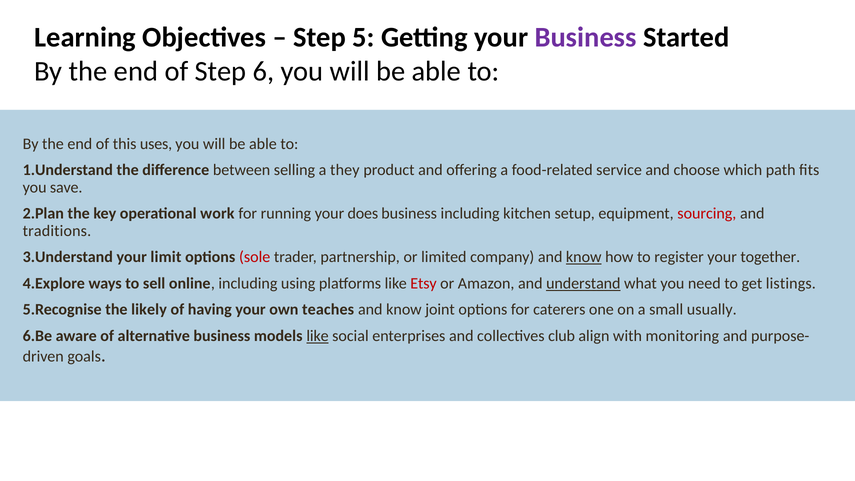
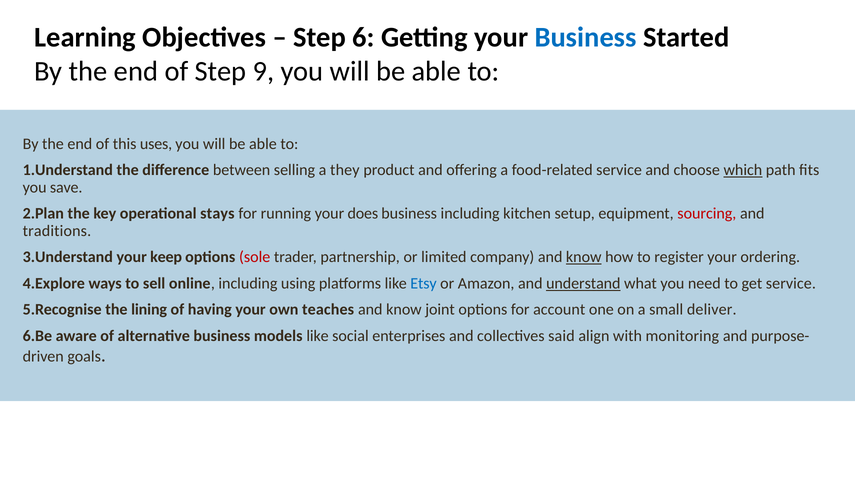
5: 5 -> 6
Business at (586, 37) colour: purple -> blue
6: 6 -> 9
which underline: none -> present
work: work -> stays
limit: limit -> keep
together: together -> ordering
Etsy colour: red -> blue
get listings: listings -> service
likely: likely -> lining
caterers: caterers -> account
usually: usually -> deliver
like at (318, 336) underline: present -> none
club: club -> said
